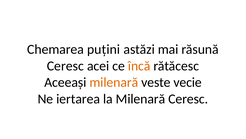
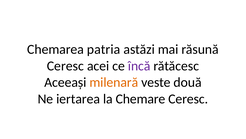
puțini: puțini -> patria
încă colour: orange -> purple
vecie: vecie -> două
la Milenară: Milenară -> Chemare
